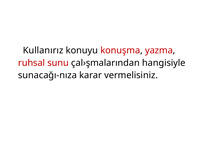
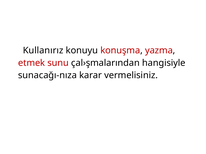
ruhsal: ruhsal -> etmek
